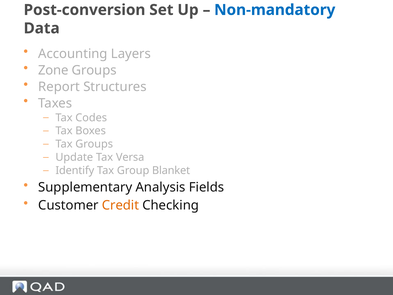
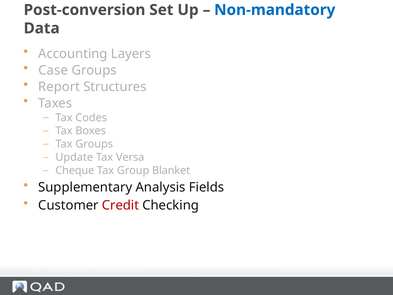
Zone: Zone -> Case
Identify: Identify -> Cheque
Credit colour: orange -> red
